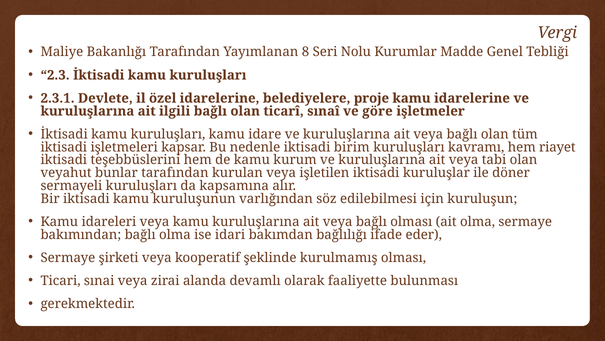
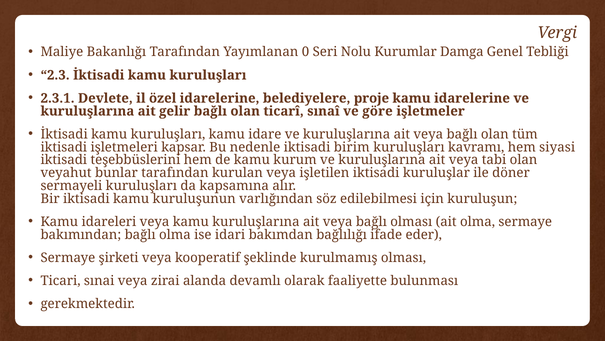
8: 8 -> 0
Madde: Madde -> Damga
ilgili: ilgili -> gelir
riayet: riayet -> siyasi
